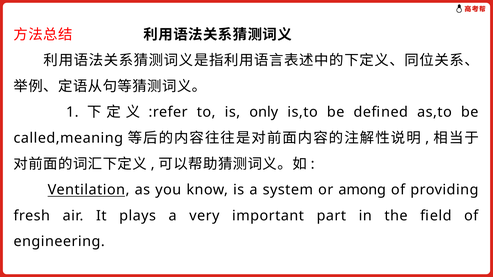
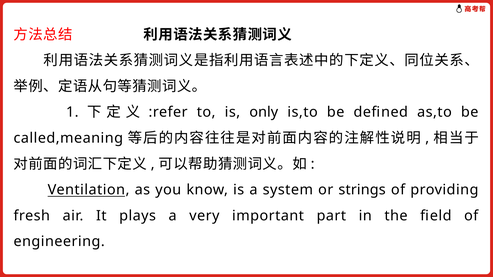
among: among -> strings
